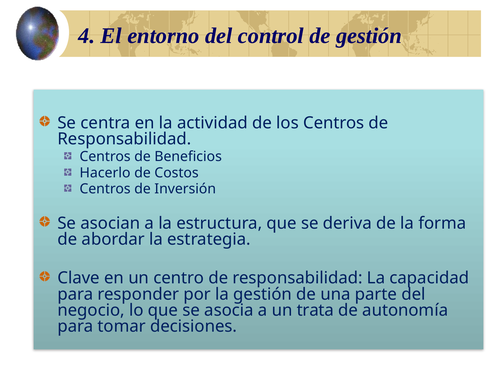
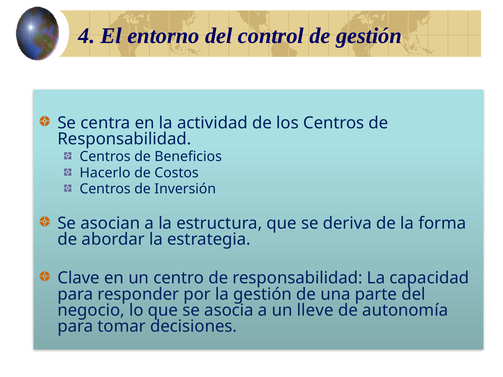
trata: trata -> lleve
